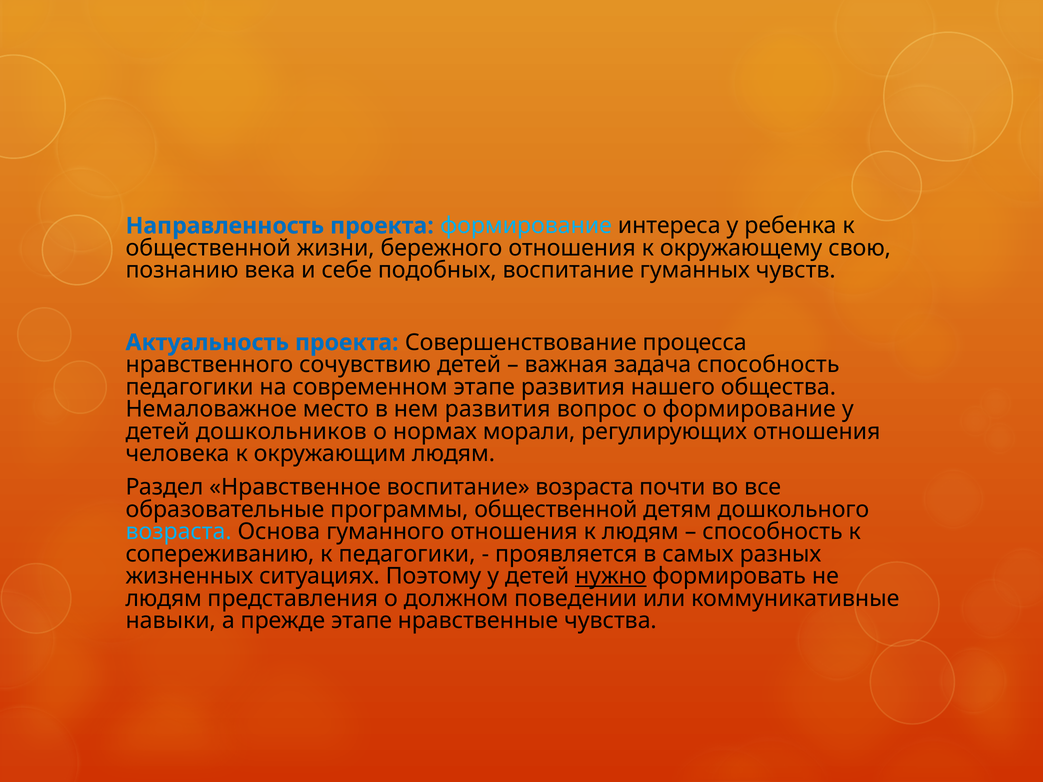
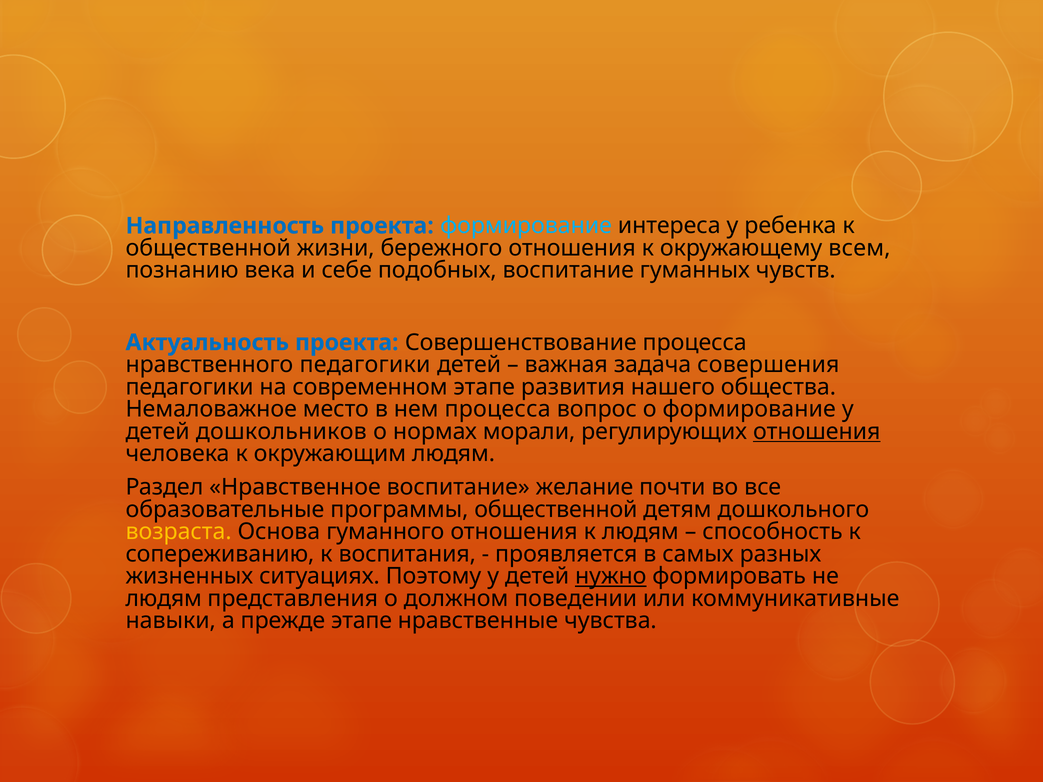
свою: свою -> всем
нравственного сочувствию: сочувствию -> педагогики
задача способность: способность -> совершения
нем развития: развития -> процесса
отношения at (817, 432) underline: none -> present
воспитание возраста: возраста -> желание
возраста at (179, 532) colour: light blue -> yellow
к педагогики: педагогики -> воспитания
